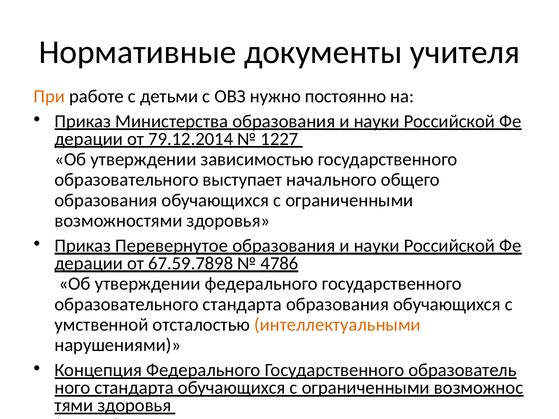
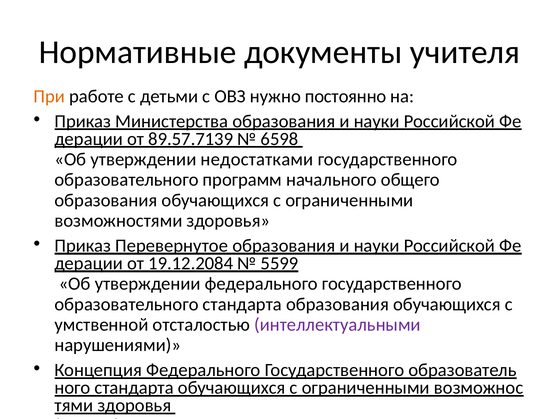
79.12.2014: 79.12.2014 -> 89.57.7139
1227: 1227 -> 6598
зависимостью: зависимостью -> недостатками
выступает: выступает -> программ
67.59.7898: 67.59.7898 -> 19.12.2084
4786: 4786 -> 5599
интеллектуальными colour: orange -> purple
